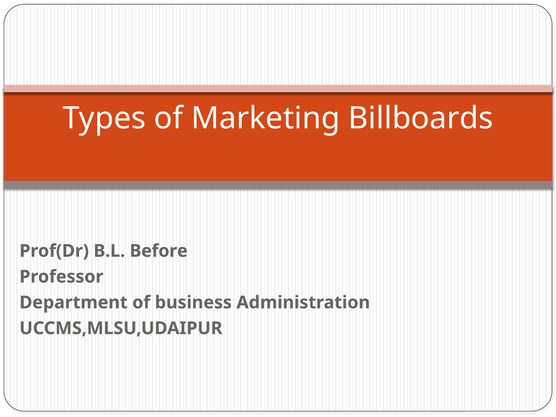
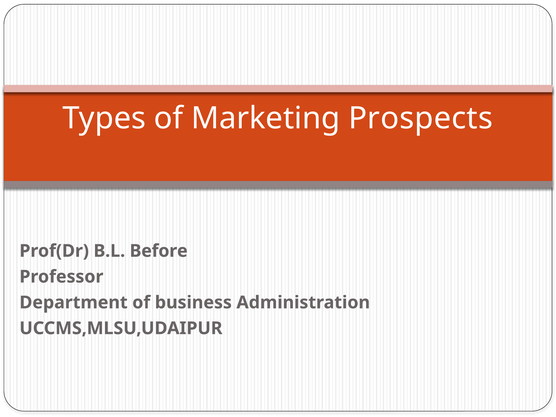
Billboards: Billboards -> Prospects
